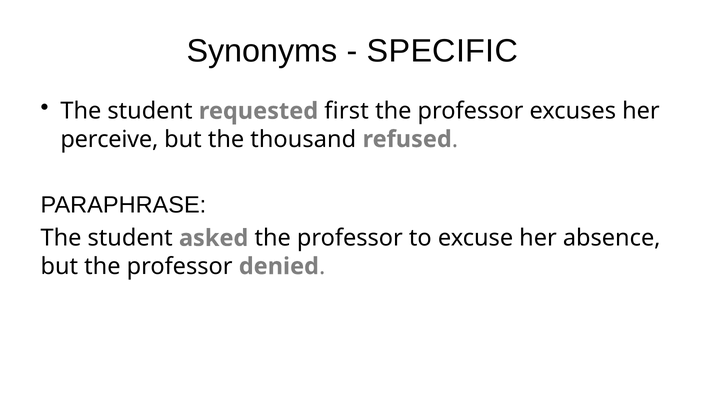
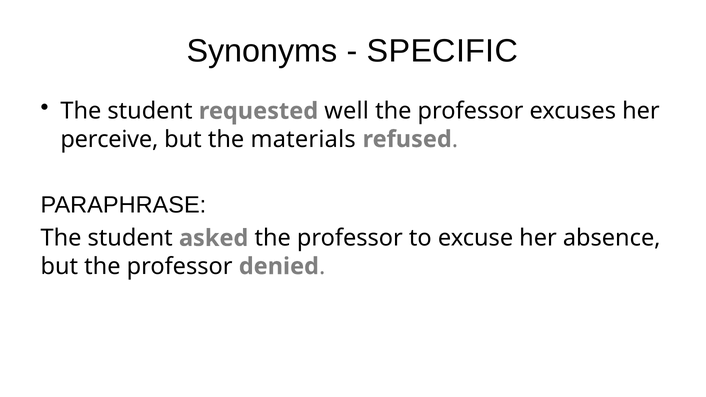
first: first -> well
thousand: thousand -> materials
